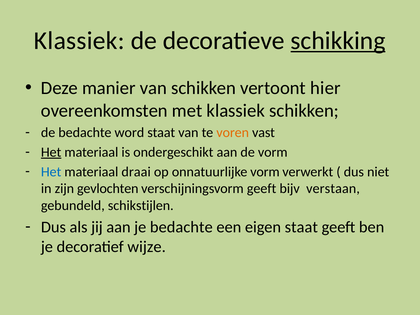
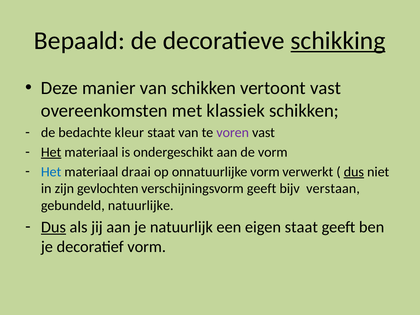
Klassiek at (79, 41): Klassiek -> Bepaald
vertoont hier: hier -> vast
word: word -> kleur
voren colour: orange -> purple
dus at (354, 172) underline: none -> present
schikstijlen: schikstijlen -> natuurlijke
Dus at (53, 227) underline: none -> present
je bedachte: bedachte -> natuurlijk
decoratief wijze: wijze -> vorm
